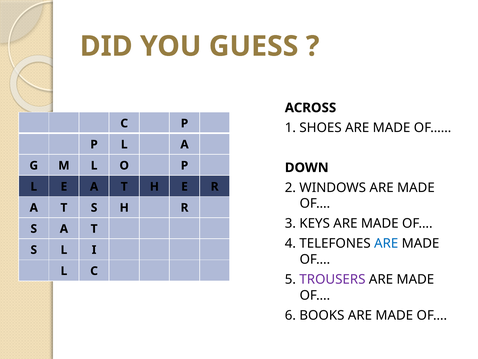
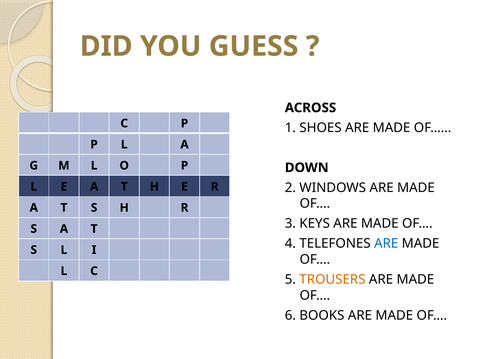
TROUSERS colour: purple -> orange
